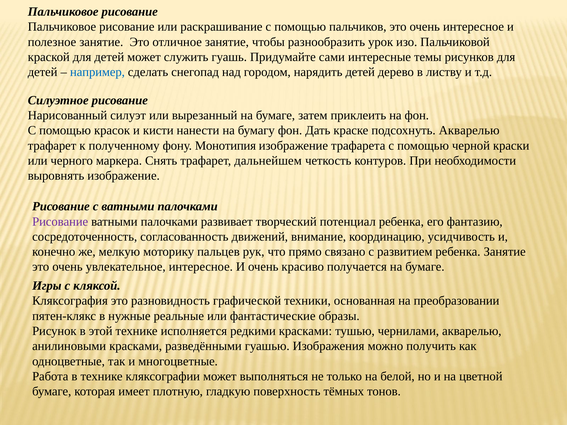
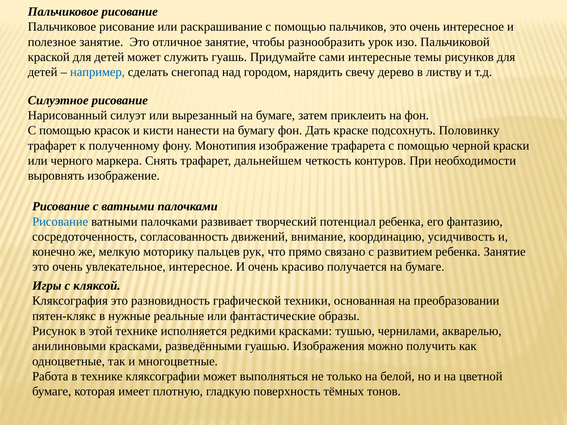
нарядить детей: детей -> свечу
подсохнуть Акварелью: Акварелью -> Половинку
Рисование at (60, 222) colour: purple -> blue
